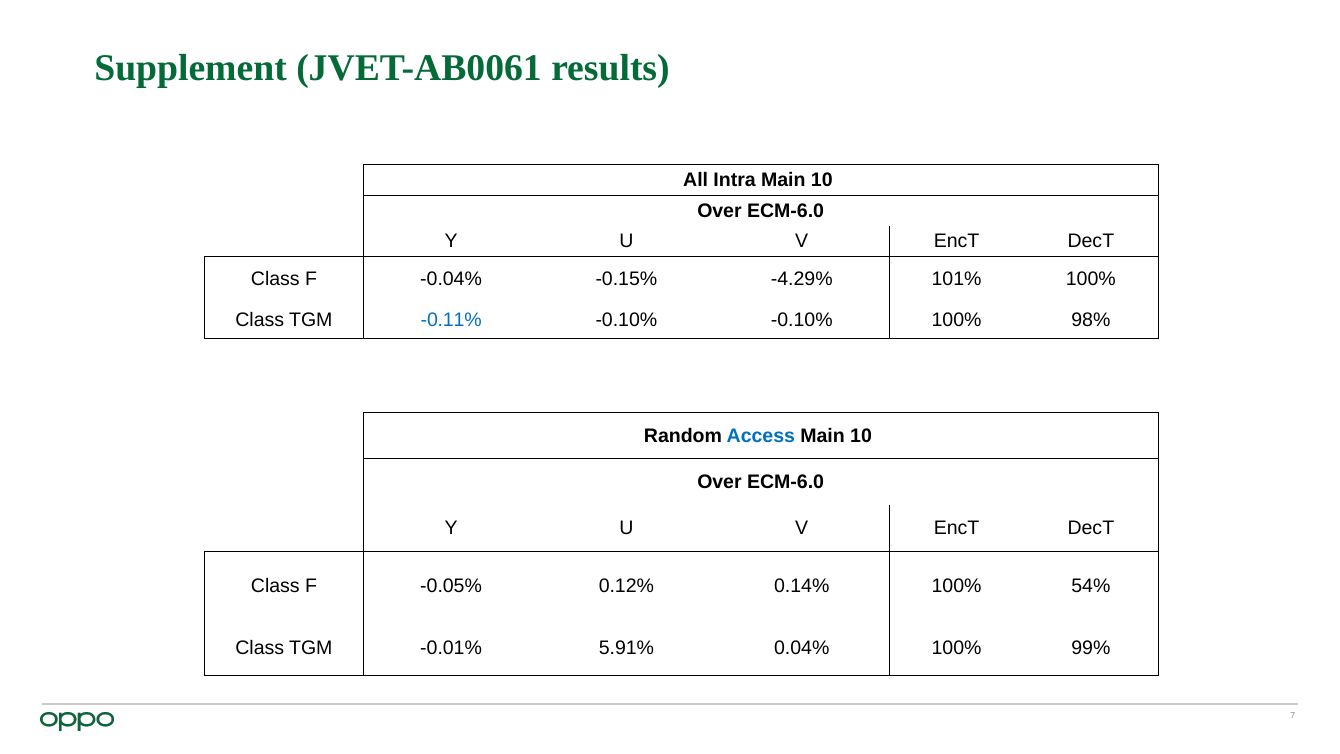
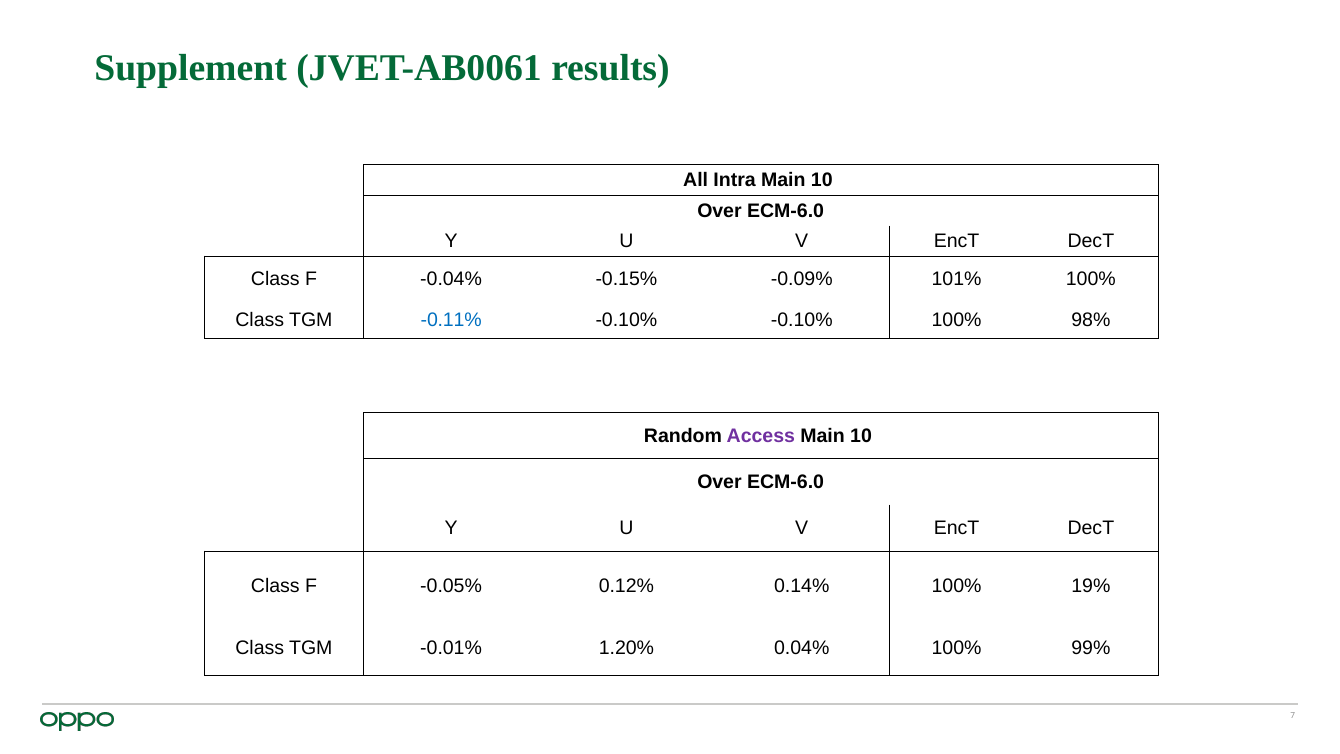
-4.29%: -4.29% -> -0.09%
Access colour: blue -> purple
54%: 54% -> 19%
5.91%: 5.91% -> 1.20%
